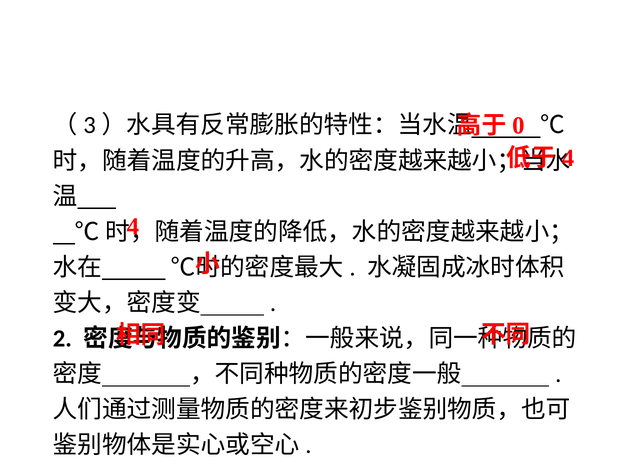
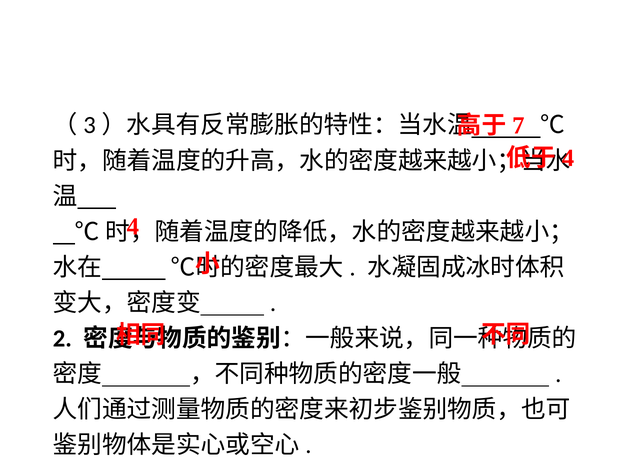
0: 0 -> 7
